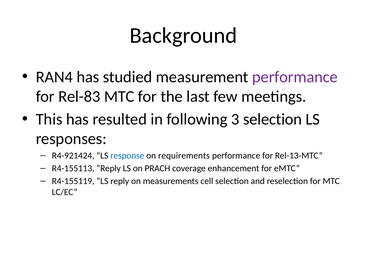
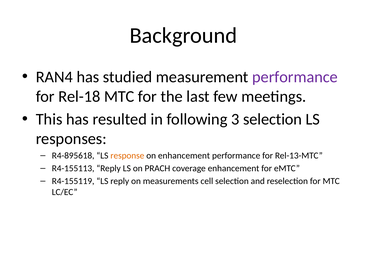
Rel-83: Rel-83 -> Rel-18
R4-921424: R4-921424 -> R4-895618
response colour: blue -> orange
on requirements: requirements -> enhancement
